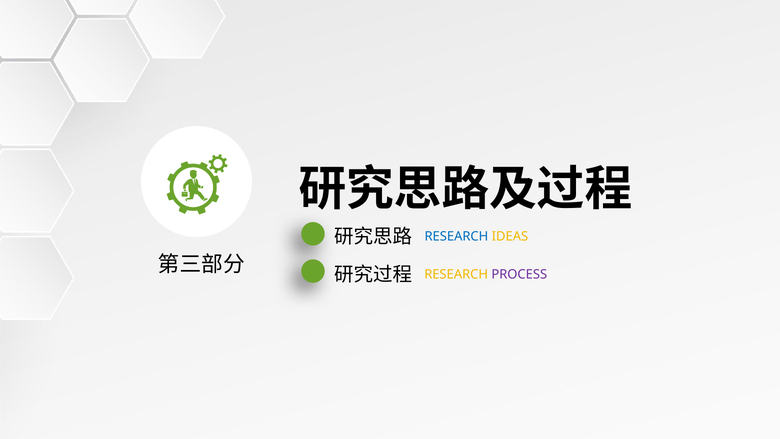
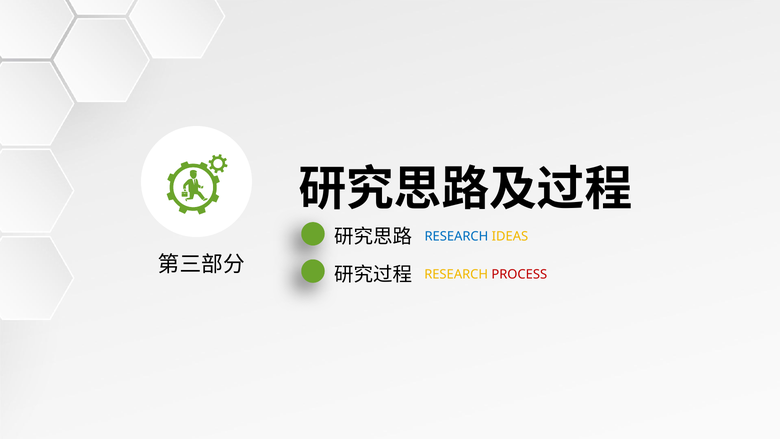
PROCESS colour: purple -> red
